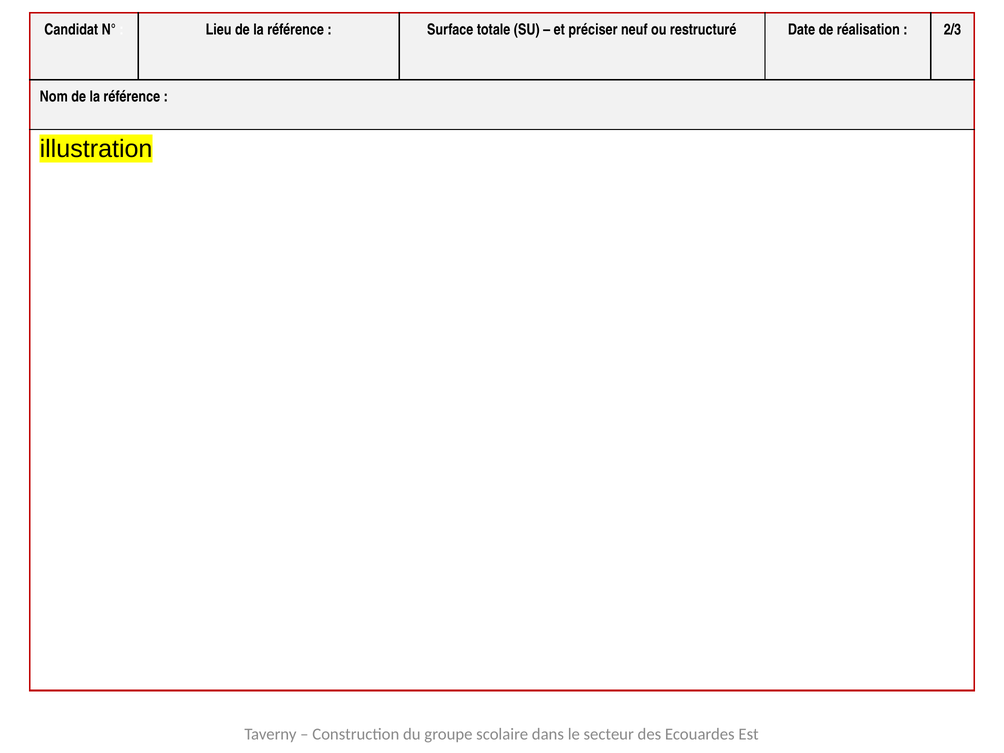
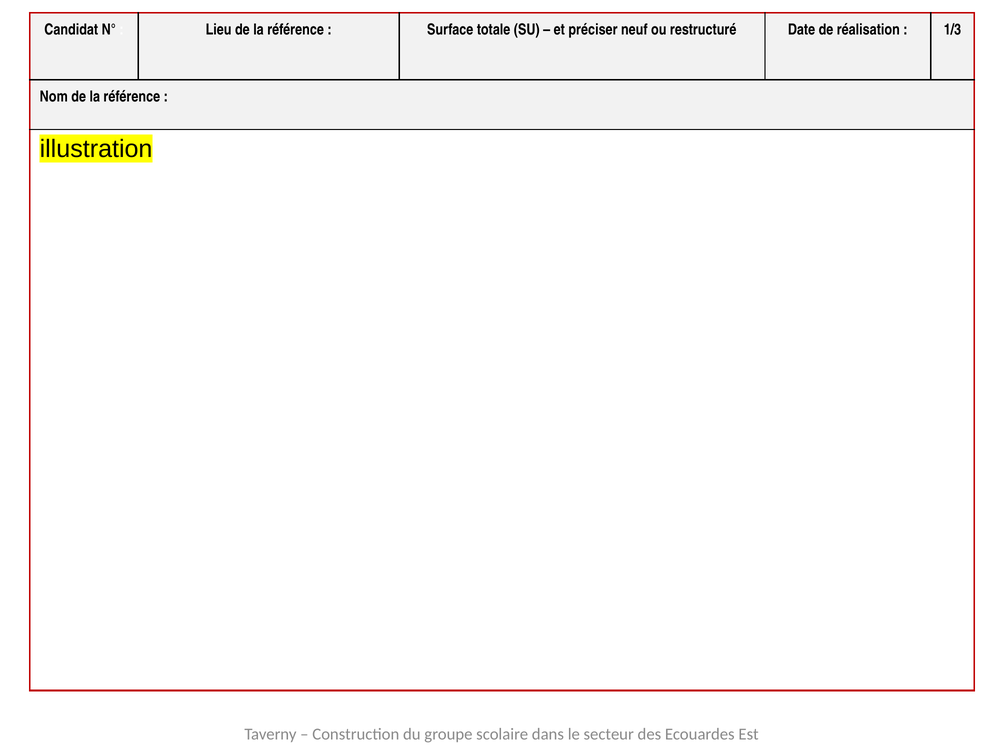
2/3: 2/3 -> 1/3
